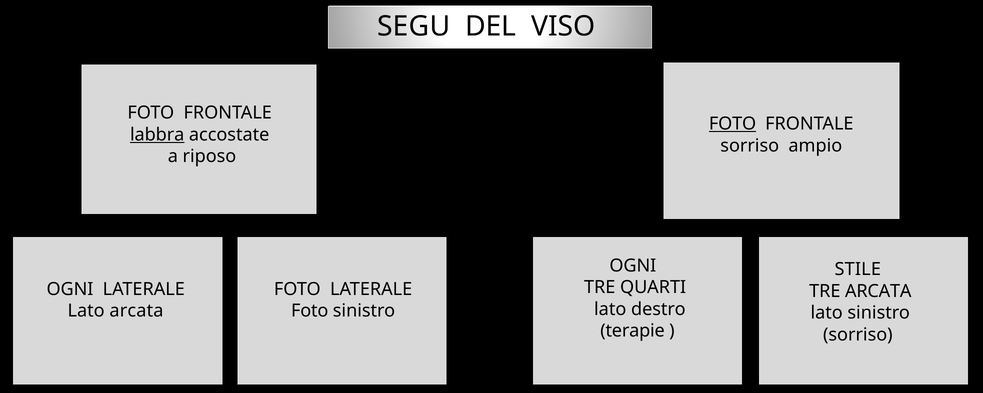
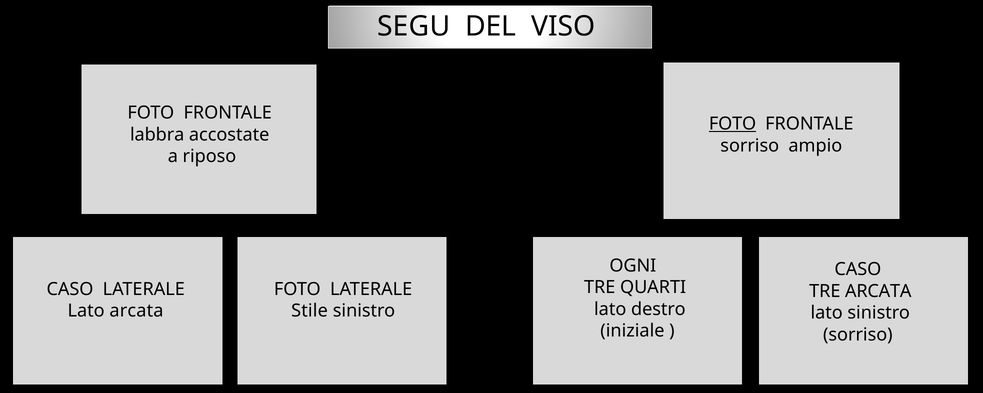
labbra underline: present -> none
STILE at (858, 270): STILE -> CASO
OGNI at (70, 289): OGNI -> CASO
Foto at (310, 311): Foto -> Stile
terapie: terapie -> iniziale
